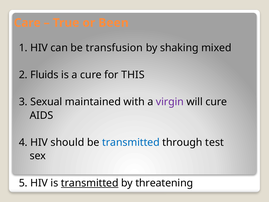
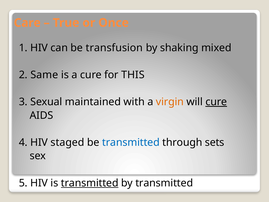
Been: Been -> Once
Fluids: Fluids -> Same
virgin colour: purple -> orange
cure at (216, 102) underline: none -> present
should: should -> staged
test: test -> sets
by threatening: threatening -> transmitted
